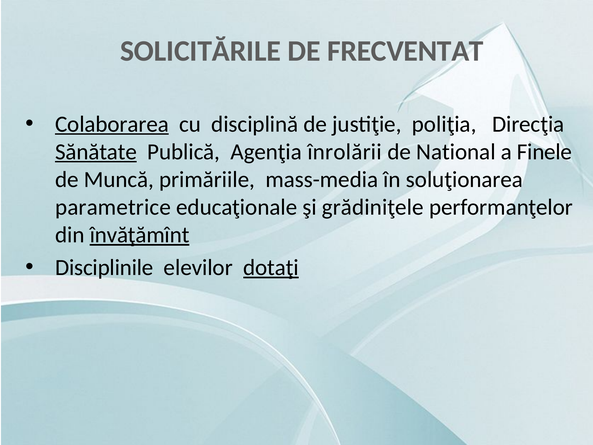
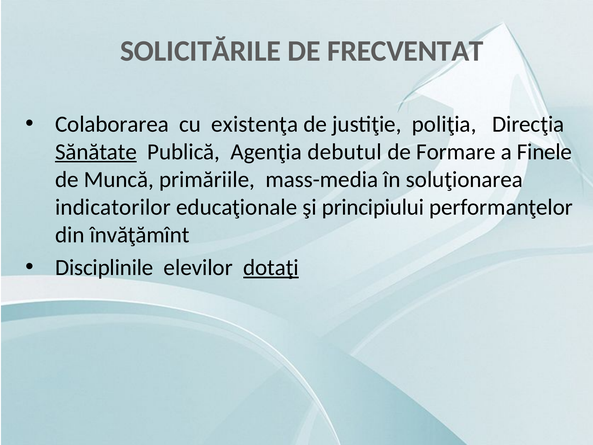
Colaborarea underline: present -> none
disciplină: disciplină -> existenţa
înrolării: înrolării -> debutul
National: National -> Formare
parametrice: parametrice -> indicatorilor
grădiniţele: grădiniţele -> principiului
învăţămînt underline: present -> none
